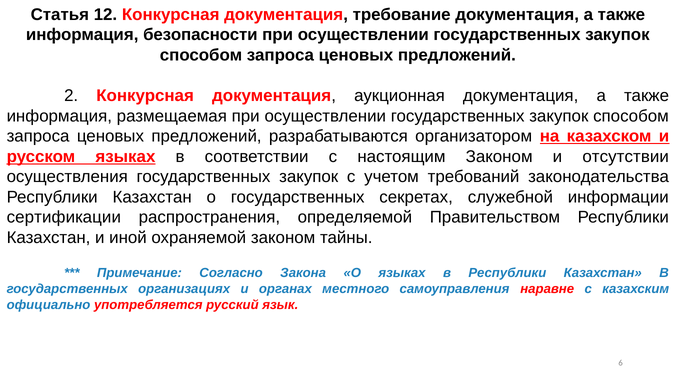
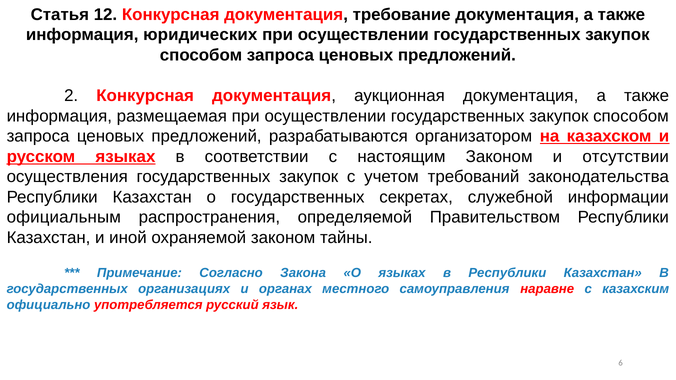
безопасности: безопасности -> юридических
сертификации: сертификации -> официальным
